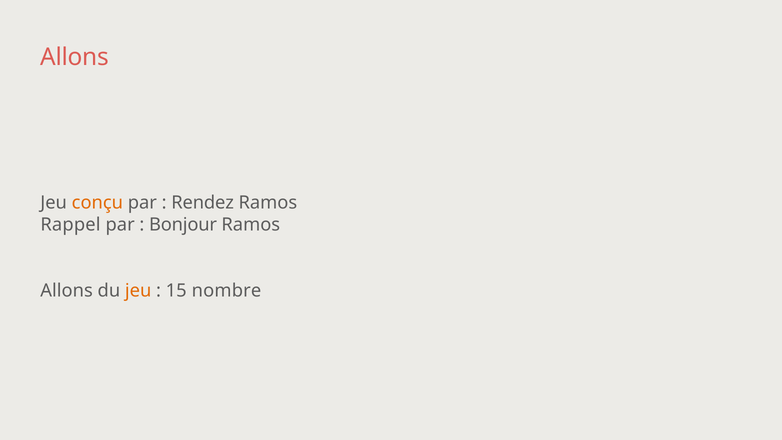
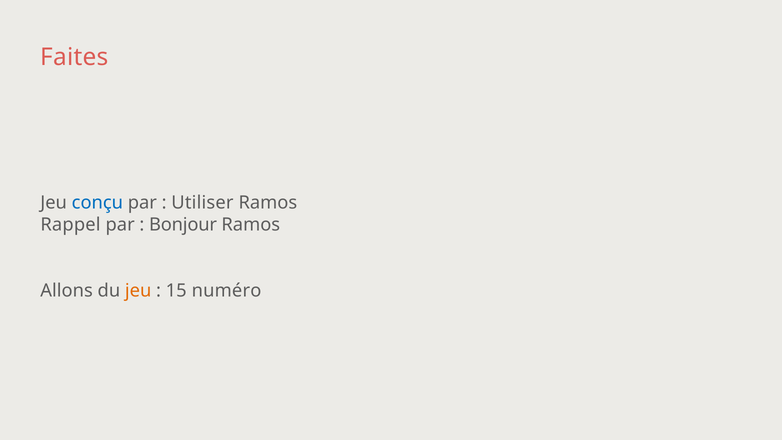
Allons at (75, 57): Allons -> Faites
conçu colour: orange -> blue
Rendez: Rendez -> Utiliser
nombre: nombre -> numéro
